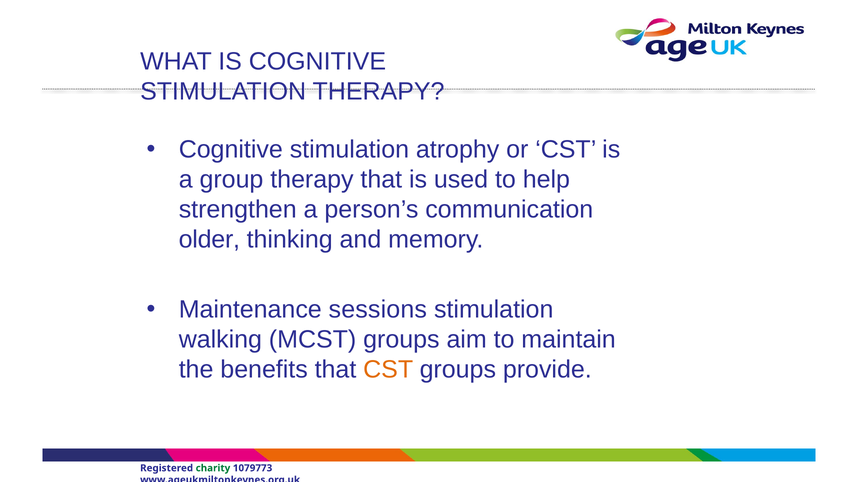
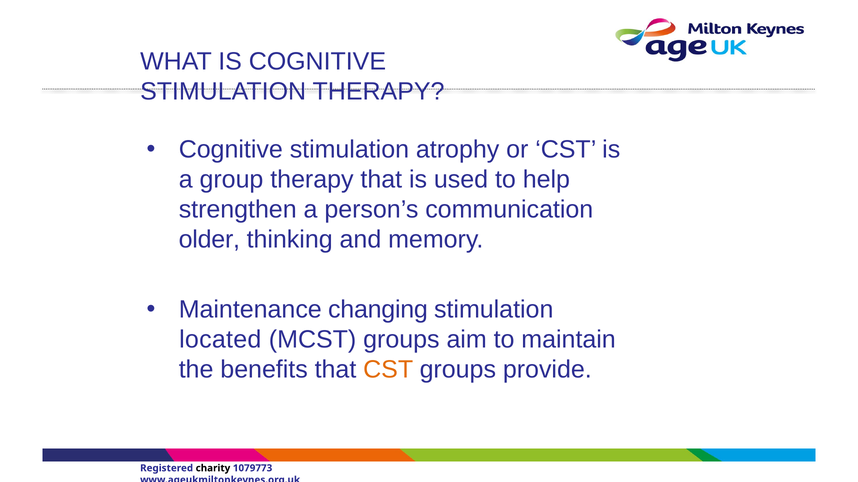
sessions: sessions -> changing
walking: walking -> located
charity colour: green -> black
